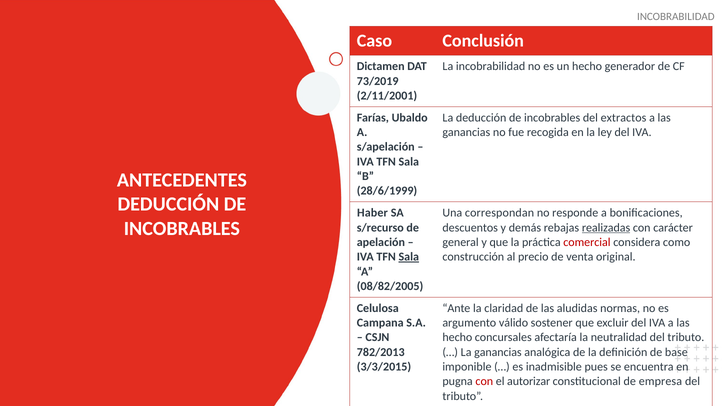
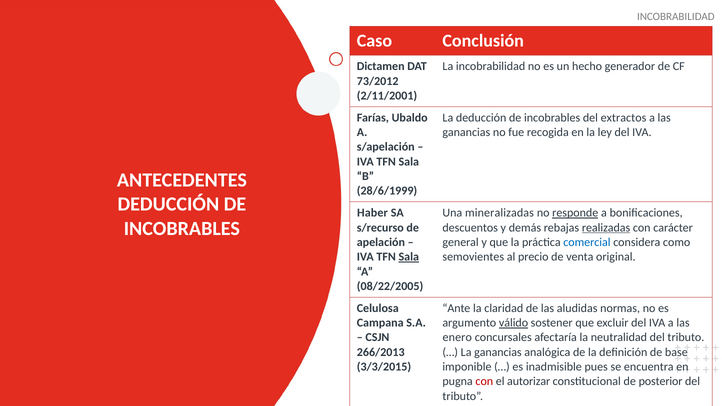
73/2019: 73/2019 -> 73/2012
correspondan: correspondan -> mineralizadas
responde underline: none -> present
comercial colour: red -> blue
construcción: construcción -> semovientes
08/82/2005: 08/82/2005 -> 08/22/2005
válido underline: none -> present
hecho at (457, 338): hecho -> enero
782/2013: 782/2013 -> 266/2013
empresa: empresa -> posterior
